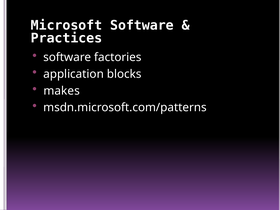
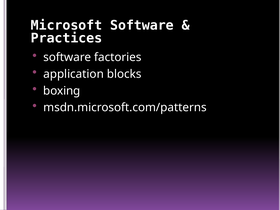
makes: makes -> boxing
